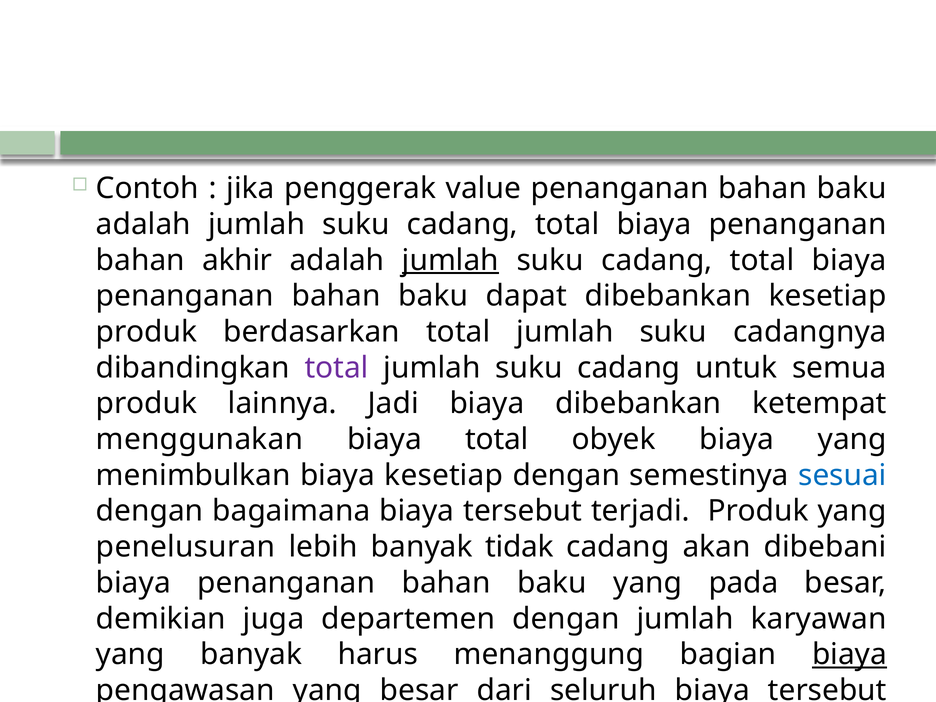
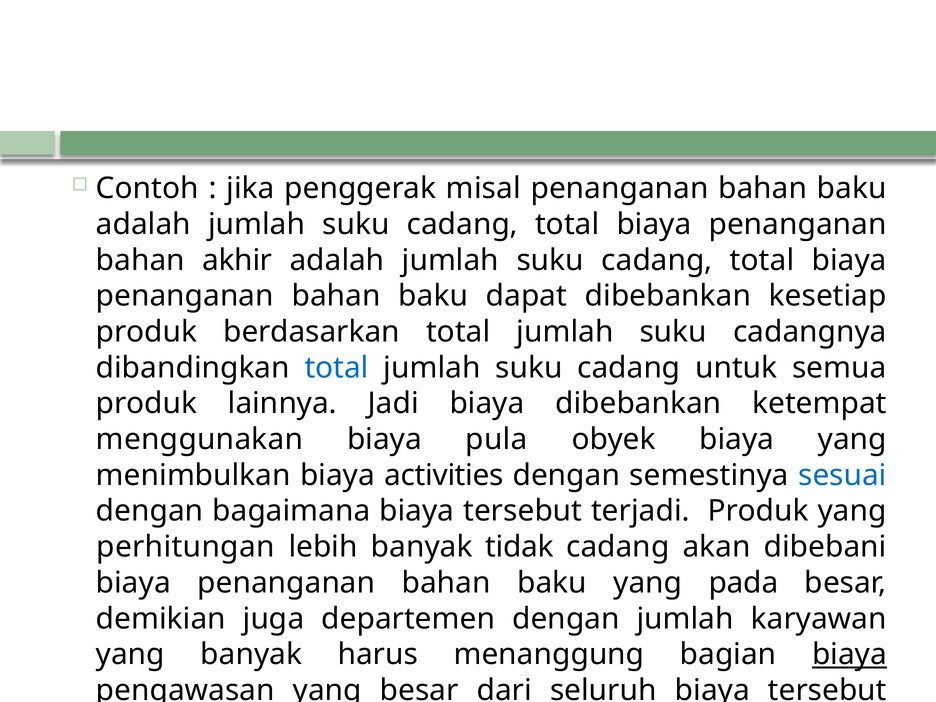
value: value -> misal
jumlah at (450, 260) underline: present -> none
total at (337, 368) colour: purple -> blue
biaya total: total -> pula
biaya kesetiap: kesetiap -> activities
penelusuran: penelusuran -> perhitungan
